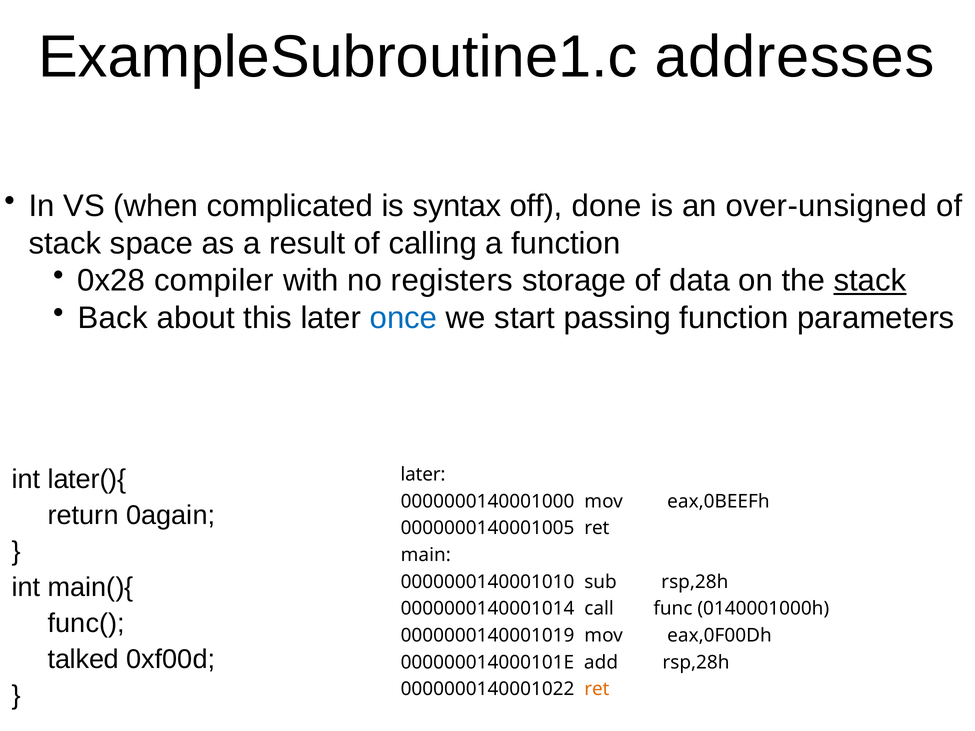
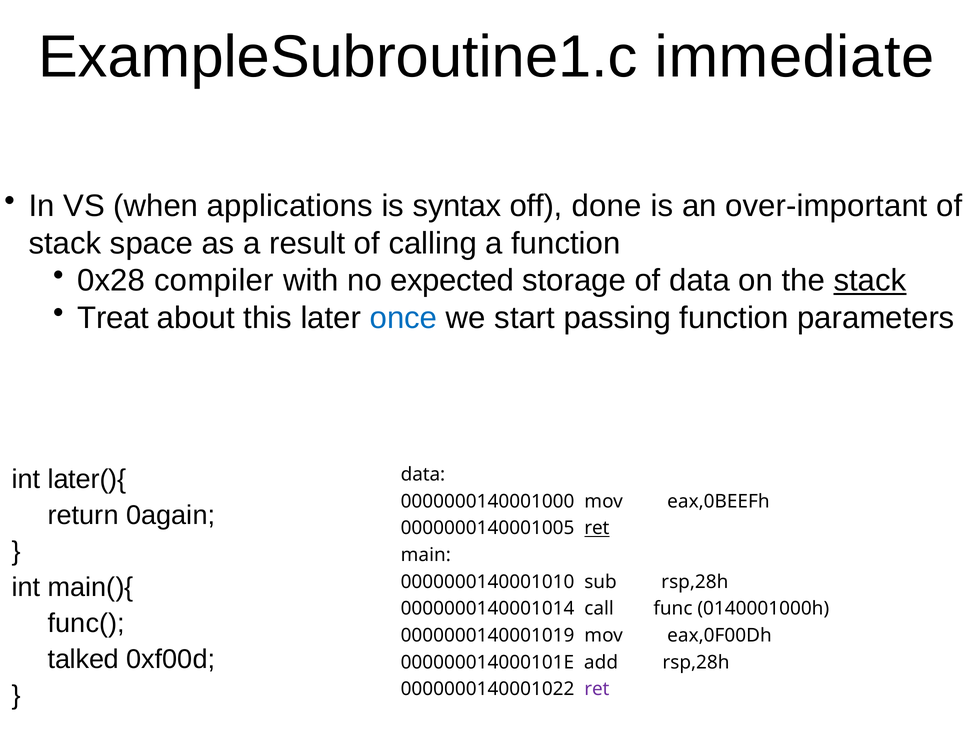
addresses: addresses -> immediate
complicated: complicated -> applications
over-unsigned: over-unsigned -> over-important
registers: registers -> expected
Back: Back -> Treat
later at (423, 475): later -> data
ret at (597, 528) underline: none -> present
ret at (597, 689) colour: orange -> purple
